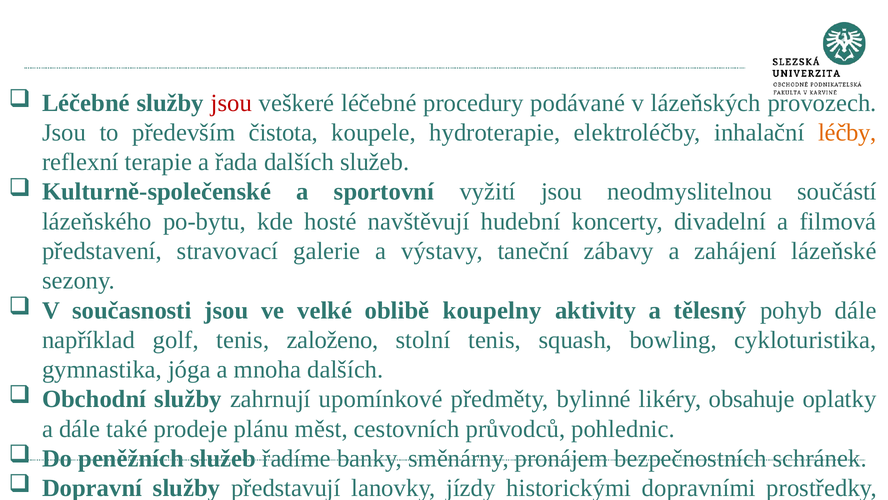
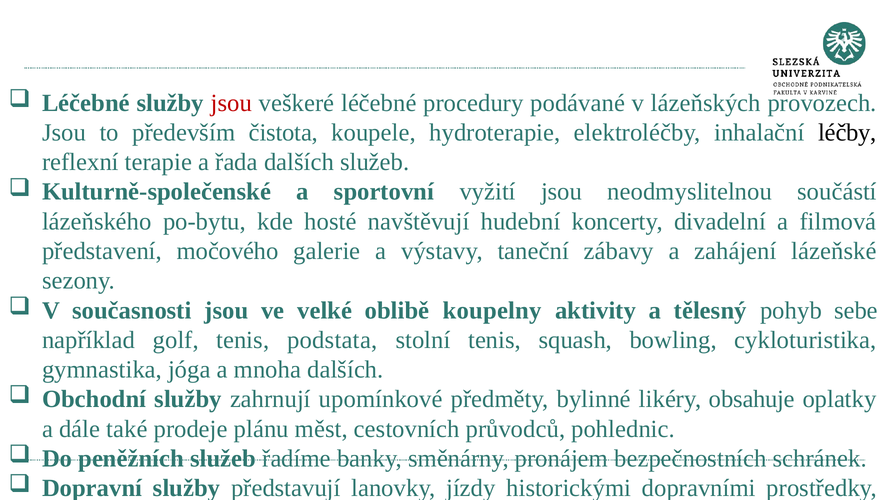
léčby colour: orange -> black
stravovací: stravovací -> močového
pohyb dále: dále -> sebe
založeno: založeno -> podstata
